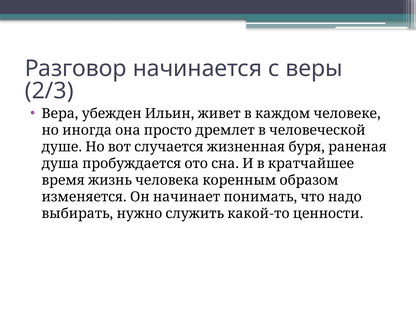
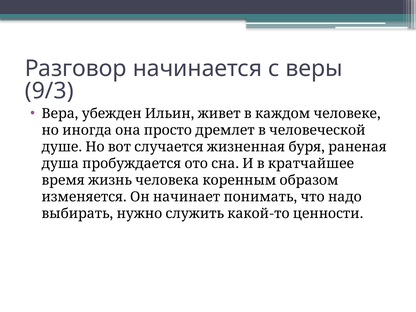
2/3: 2/3 -> 9/3
